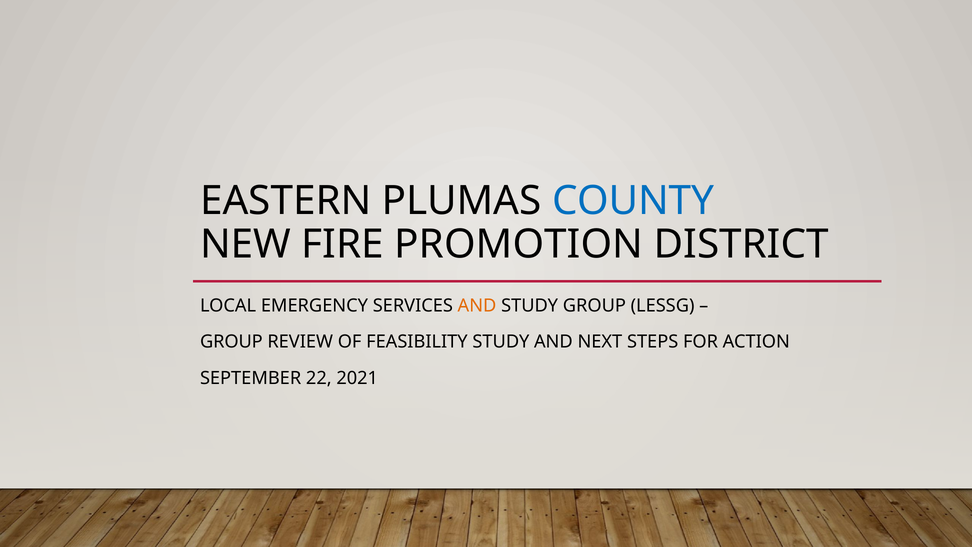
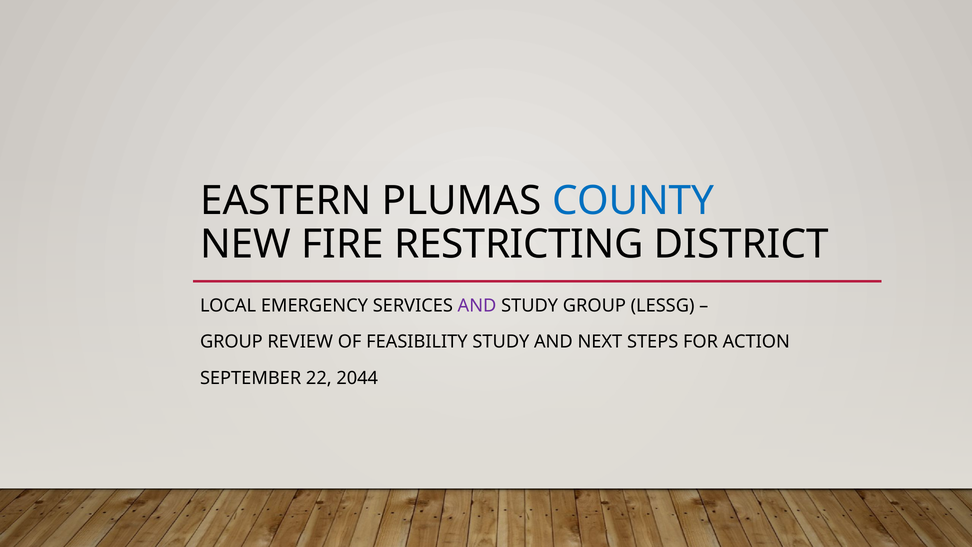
PROMOTION: PROMOTION -> RESTRICTING
AND at (477, 305) colour: orange -> purple
2021: 2021 -> 2044
